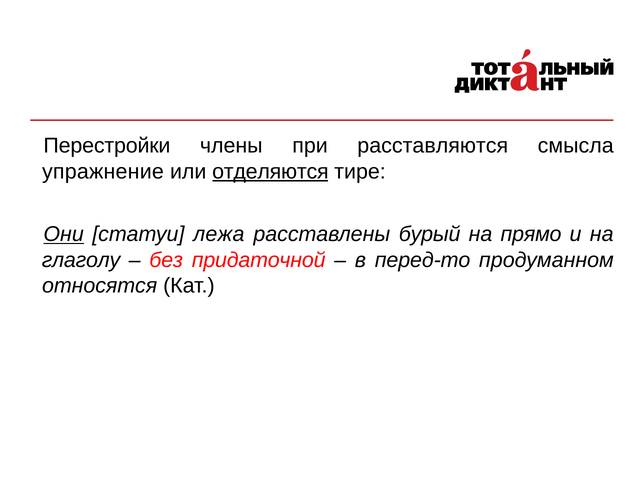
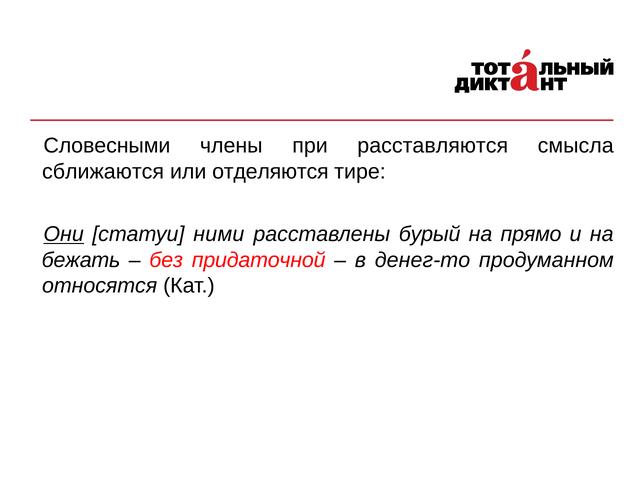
Перестройки: Перестройки -> Словесными
упражнение: упражнение -> сближаются
отделяются underline: present -> none
лежа: лежа -> ними
глаголу: глаголу -> бежать
перед-то: перед-то -> денег-то
